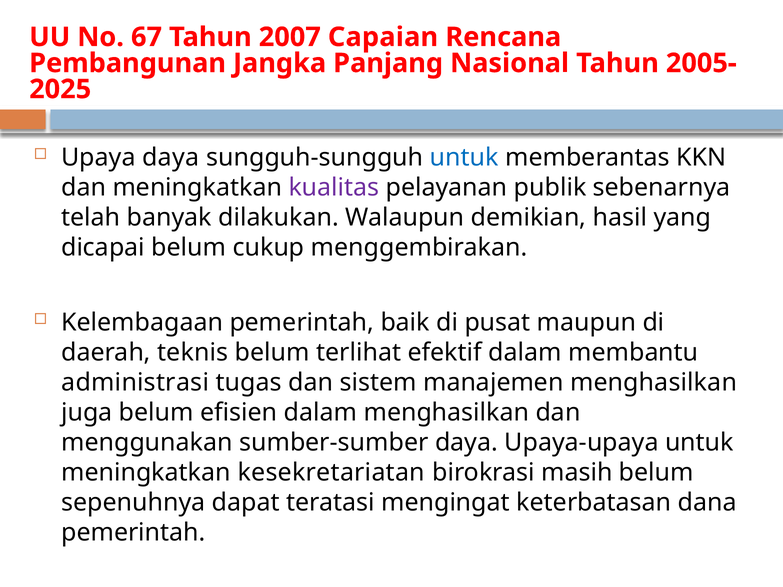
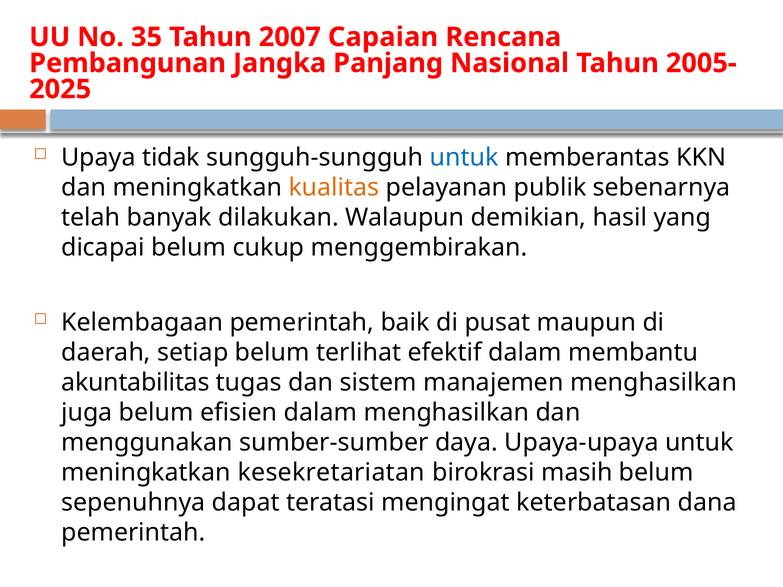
67: 67 -> 35
Upaya daya: daya -> tidak
kualitas colour: purple -> orange
teknis: teknis -> setiap
administrasi: administrasi -> akuntabilitas
